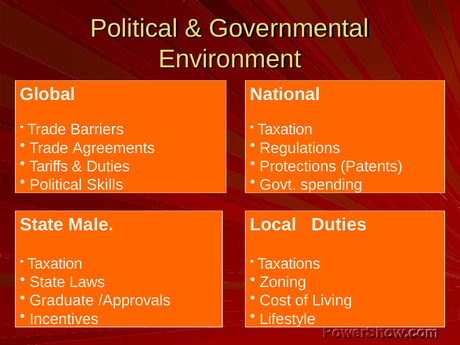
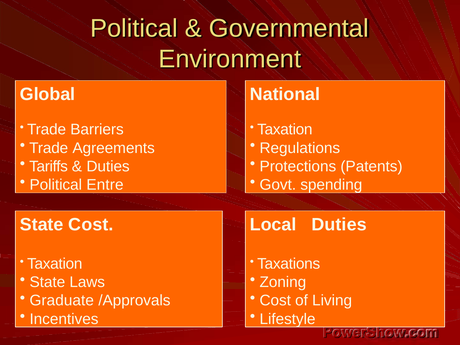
Skills: Skills -> Entre
State Male: Male -> Cost
